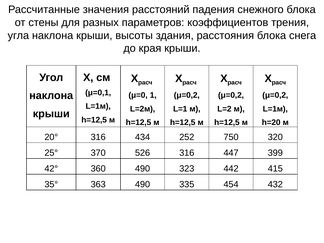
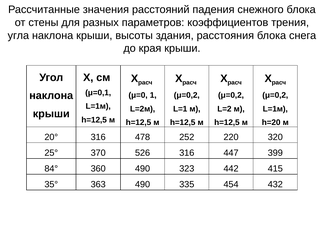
434: 434 -> 478
750: 750 -> 220
42°: 42° -> 84°
